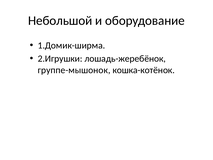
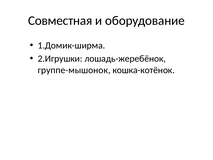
Небольшой: Небольшой -> Совместная
